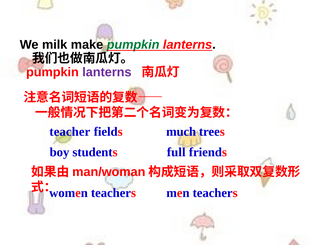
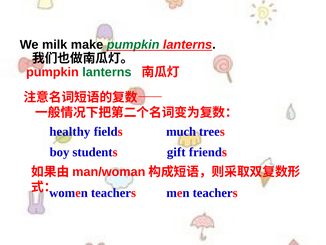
lanterns at (107, 72) colour: purple -> green
teacher: teacher -> healthy
full: full -> gift
